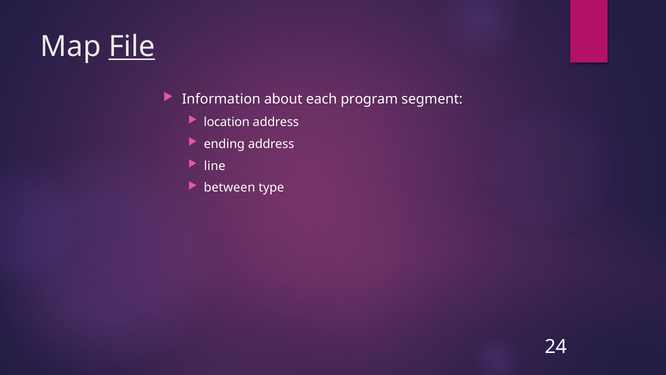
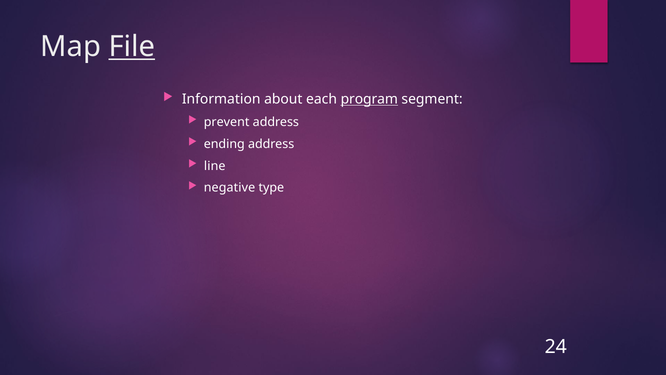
program underline: none -> present
location: location -> prevent
between: between -> negative
